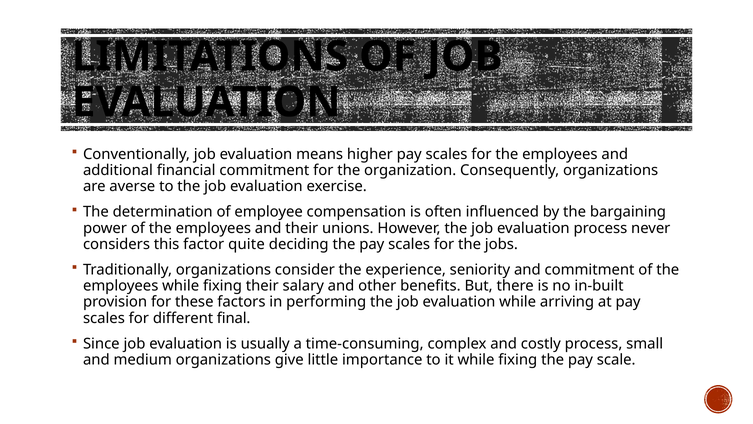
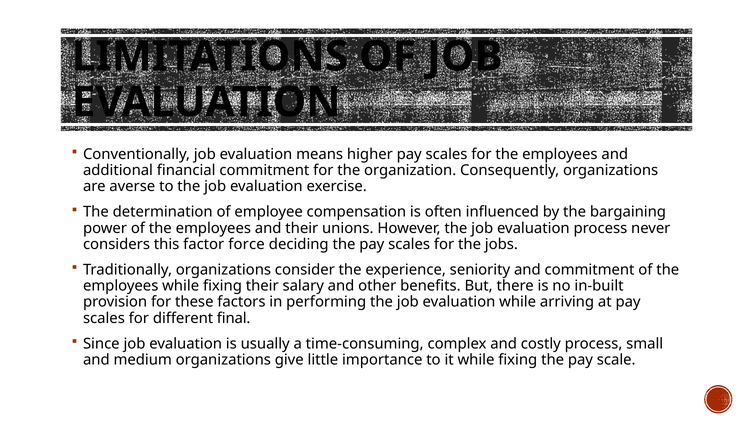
quite: quite -> force
